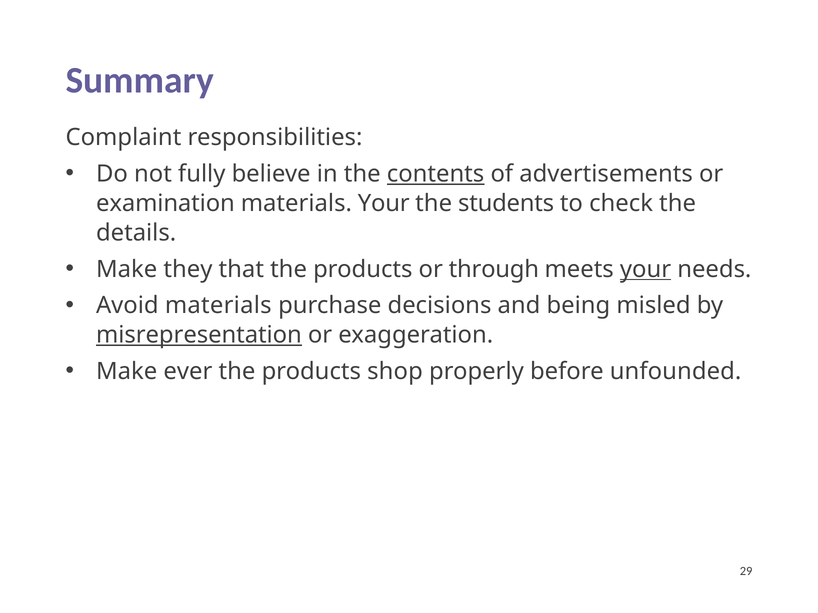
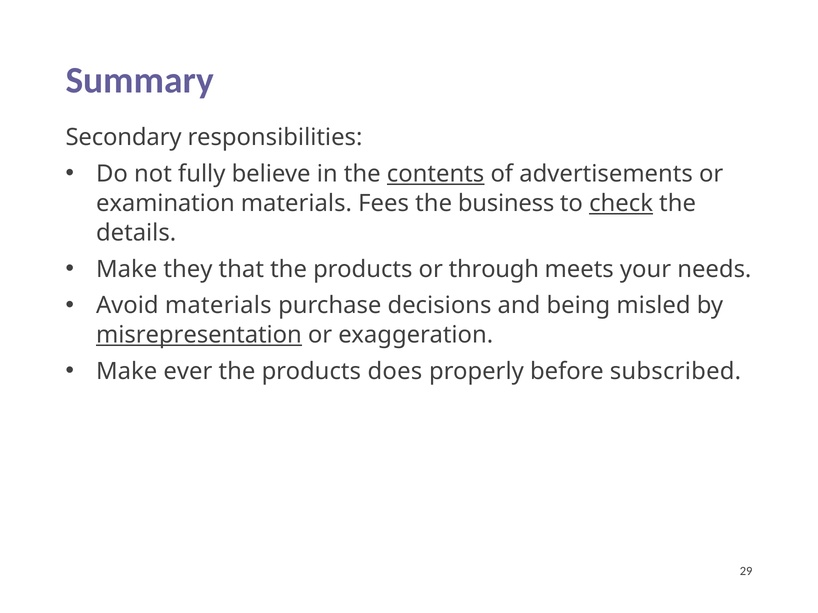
Complaint: Complaint -> Secondary
materials Your: Your -> Fees
students: students -> business
check underline: none -> present
your at (646, 269) underline: present -> none
shop: shop -> does
unfounded: unfounded -> subscribed
